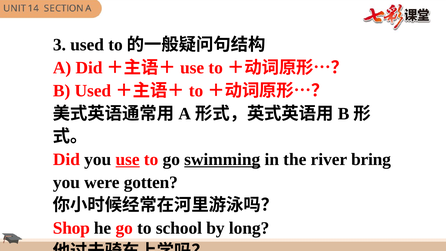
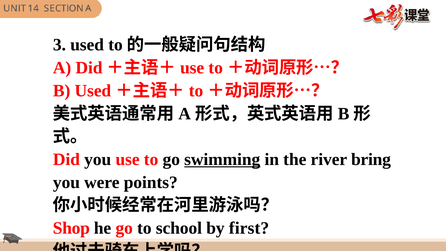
use at (128, 159) underline: present -> none
gotten: gotten -> points
long: long -> first
